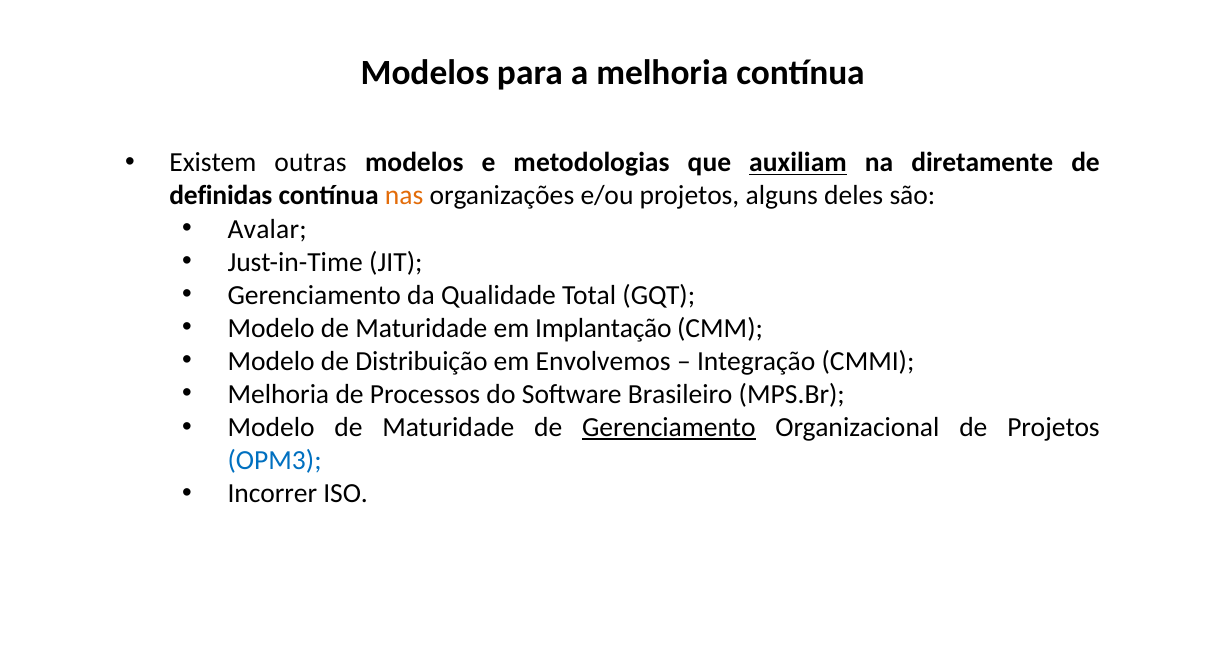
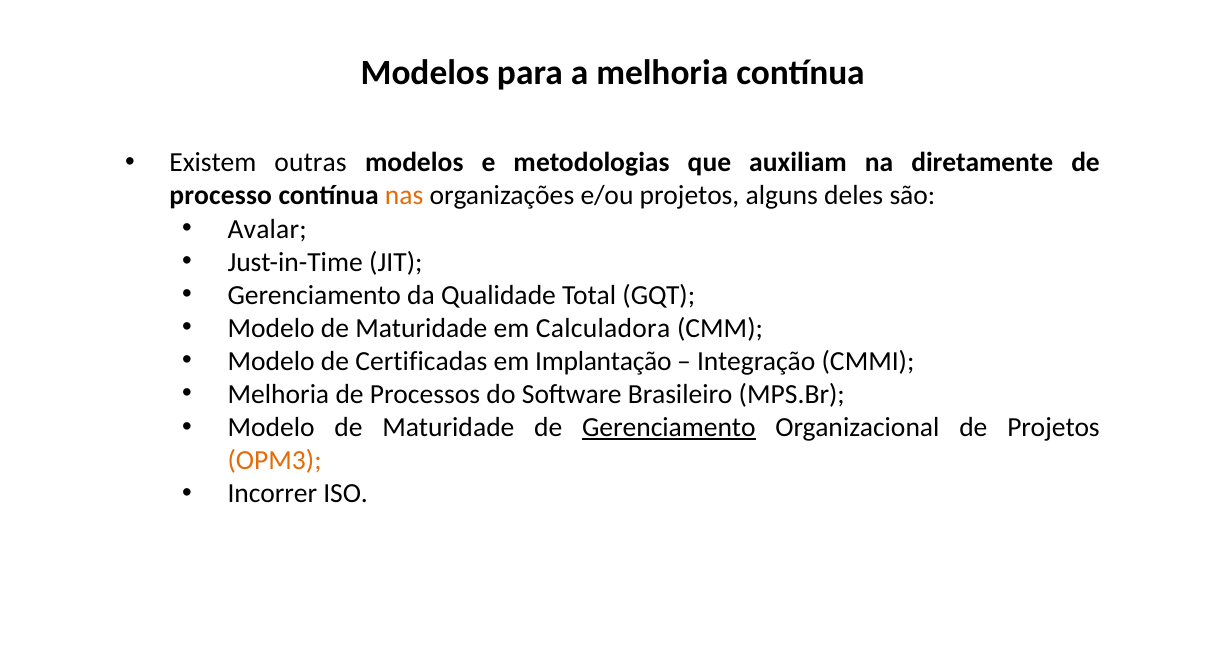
auxiliam underline: present -> none
definidas: definidas -> processo
Implantação: Implantação -> Calculadora
Distribuição: Distribuição -> Certificadas
Envolvemos: Envolvemos -> Implantação
OPM3 colour: blue -> orange
